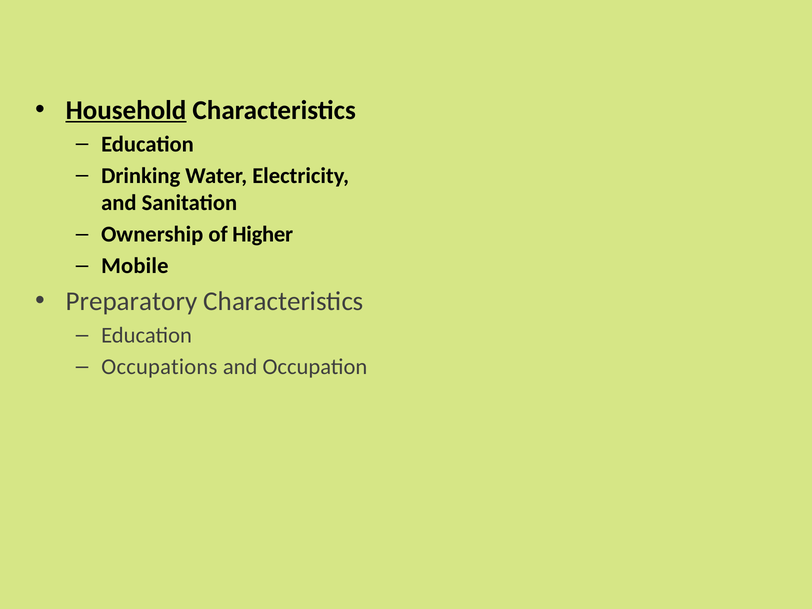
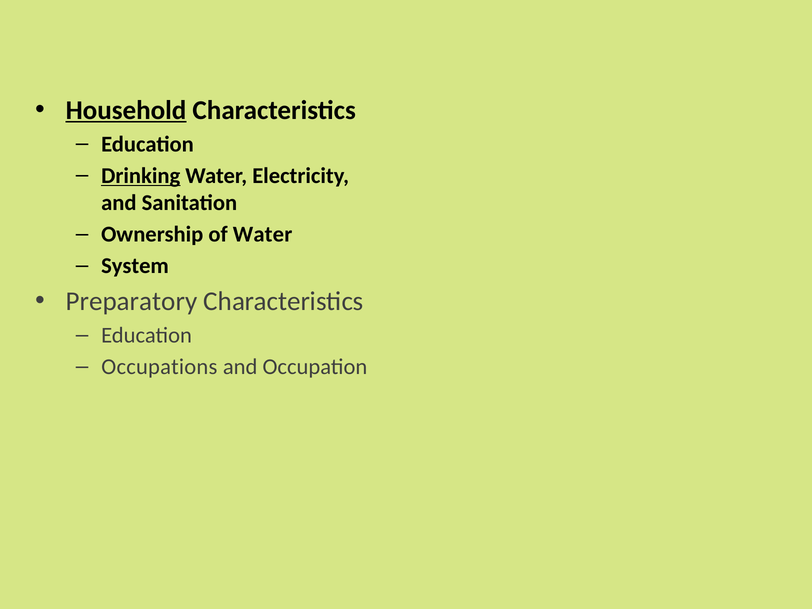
Drinking underline: none -> present
of Higher: Higher -> Water
Mobile: Mobile -> System
